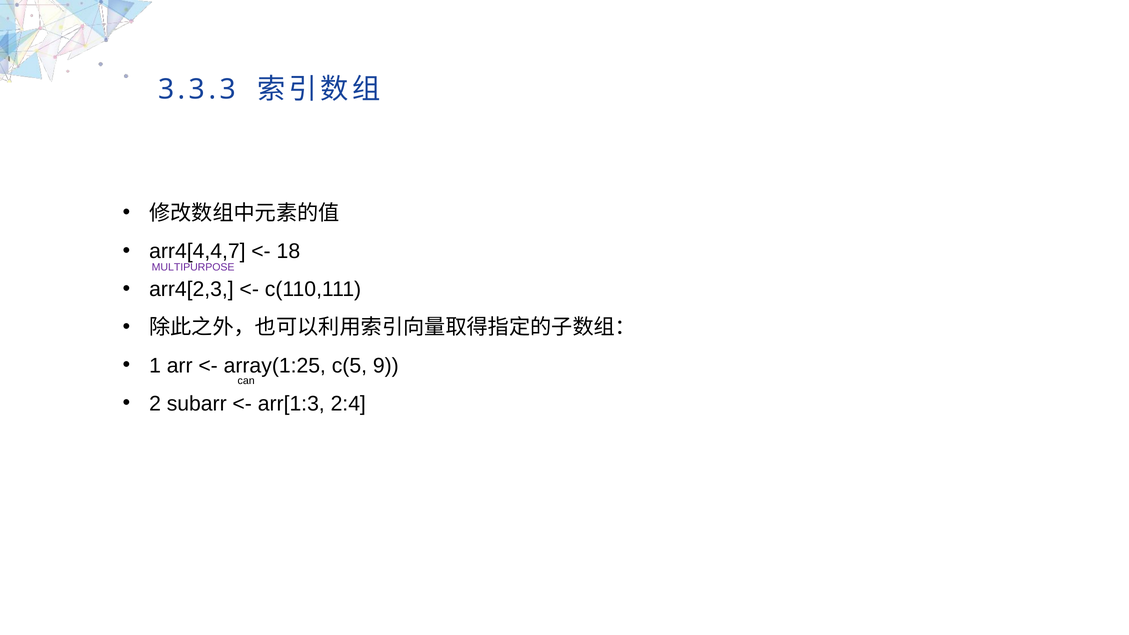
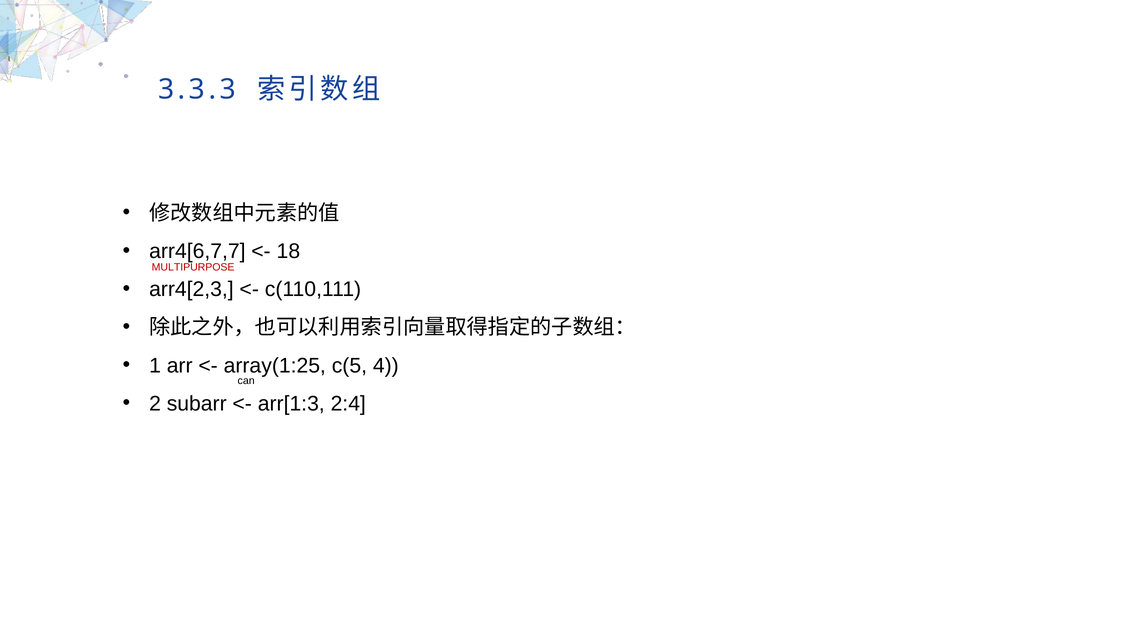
arr4[4,4,7: arr4[4,4,7 -> arr4[6,7,7
MULTIPURPOSE colour: purple -> red
9: 9 -> 4
